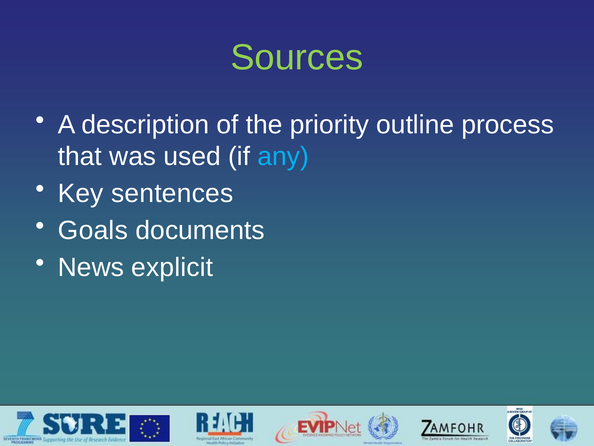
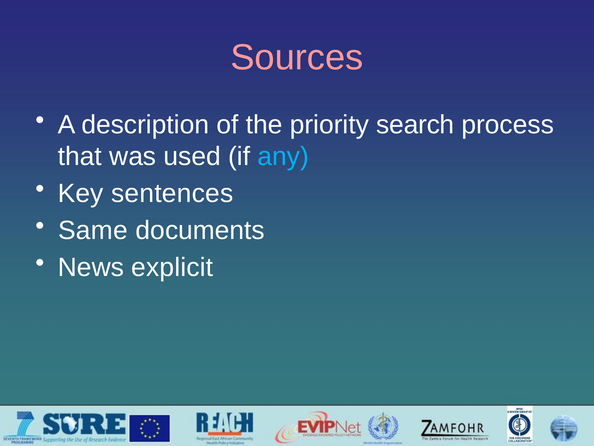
Sources colour: light green -> pink
outline: outline -> search
Goals: Goals -> Same
